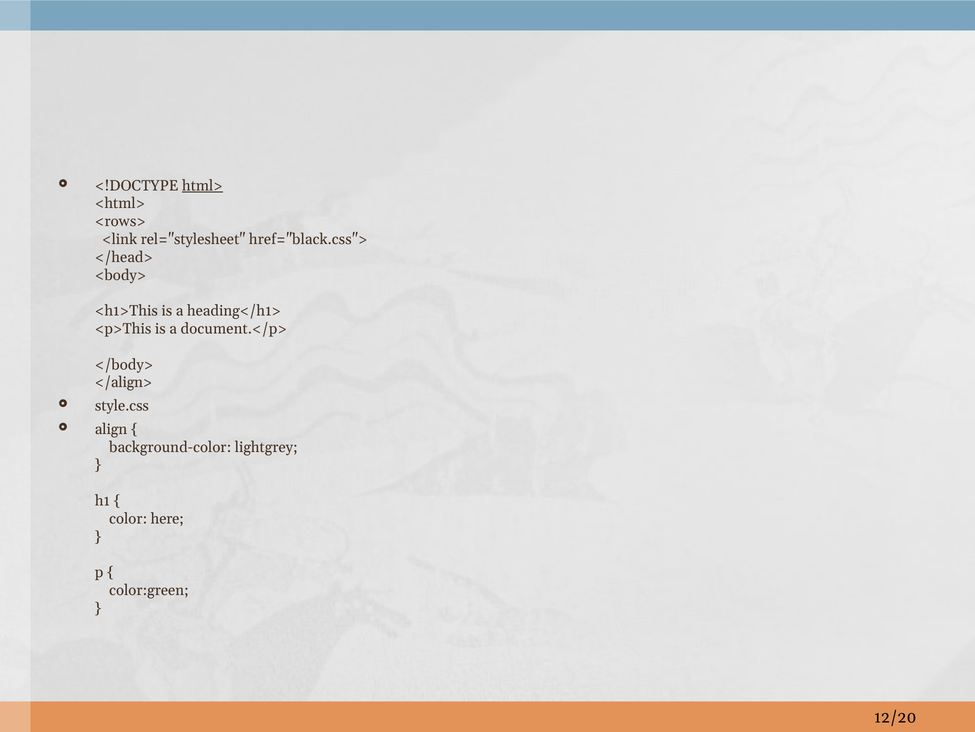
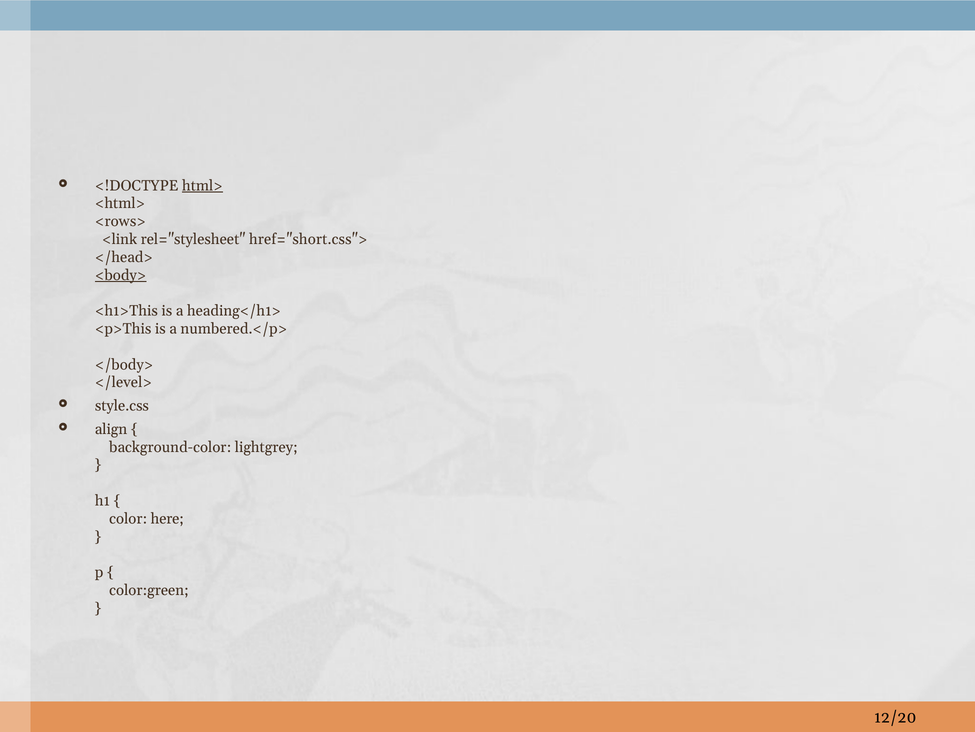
href="black.css">: href="black.css"> -> href="short.css">
<body> underline: none -> present
document.</p>: document.</p> -> numbered.</p>
</align>: </align> -> </level>
